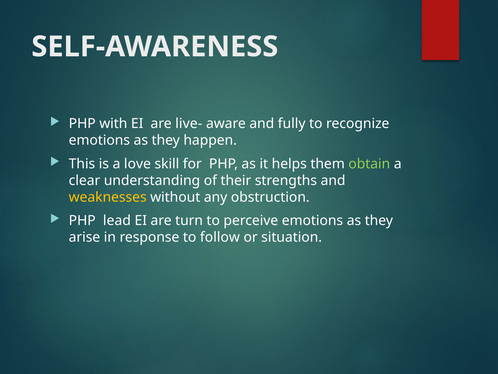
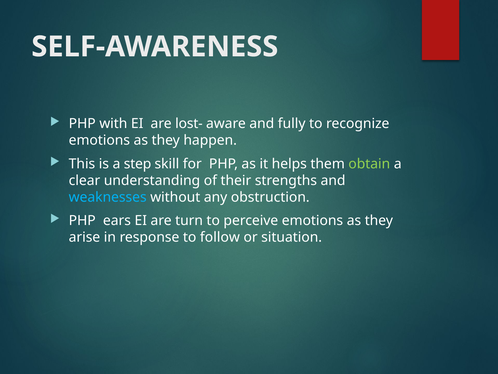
live-: live- -> lost-
love: love -> step
weaknesses colour: yellow -> light blue
lead: lead -> ears
